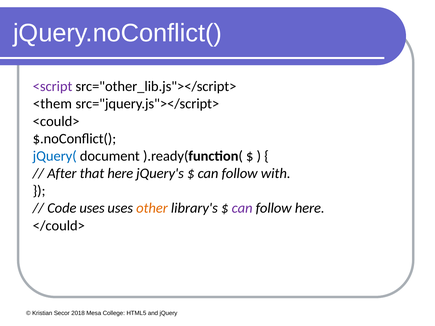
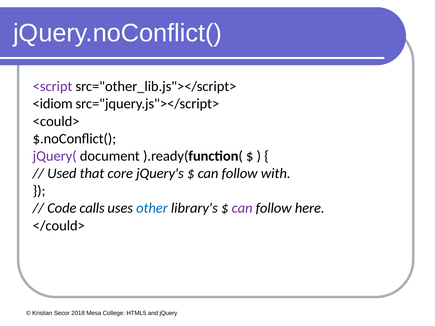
<them: <them -> <idiom
jQuery( colour: blue -> purple
After: After -> Used
that here: here -> core
Code uses: uses -> calls
other colour: orange -> blue
